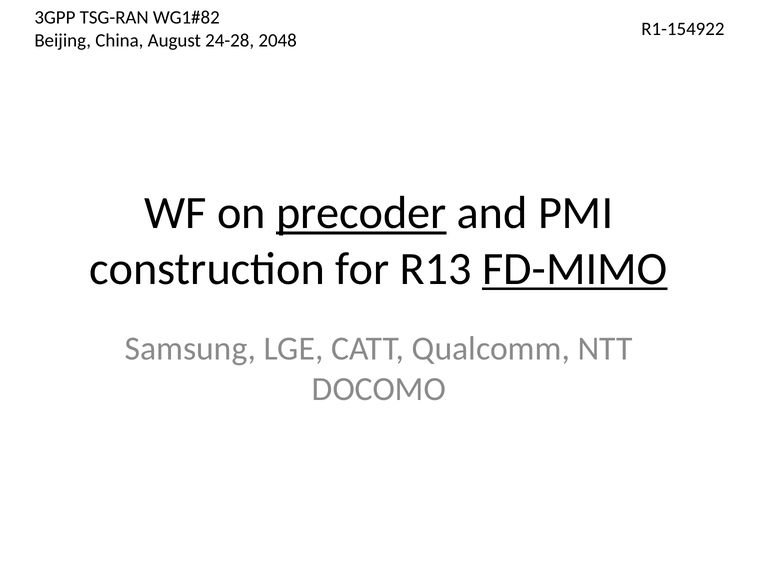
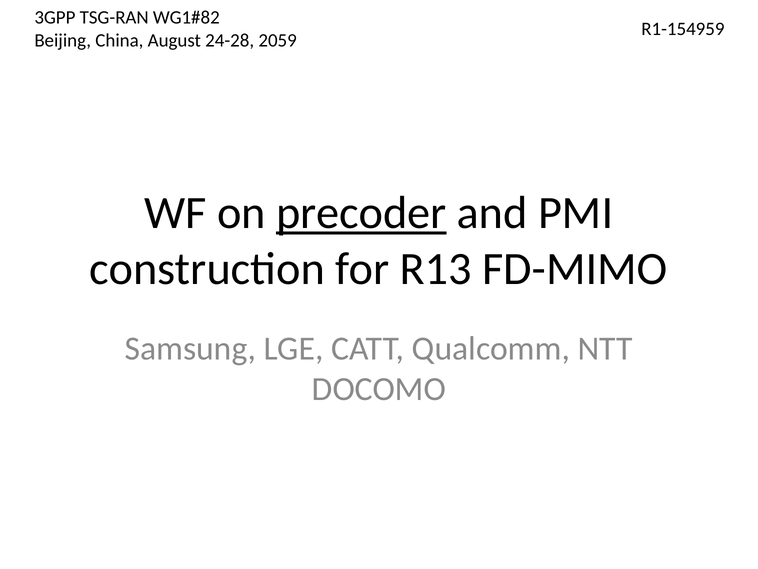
R1-154922: R1-154922 -> R1-154959
2048: 2048 -> 2059
FD-MIMO underline: present -> none
